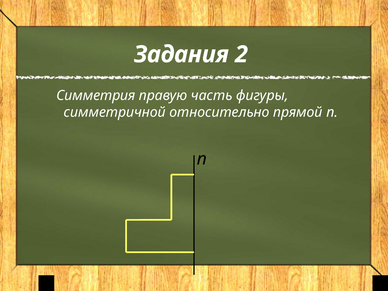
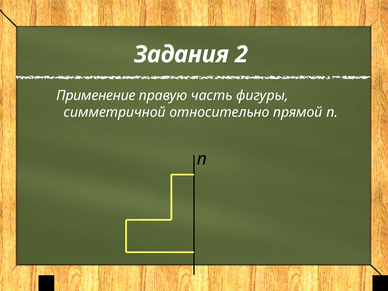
Симметрия: Симметрия -> Применение
